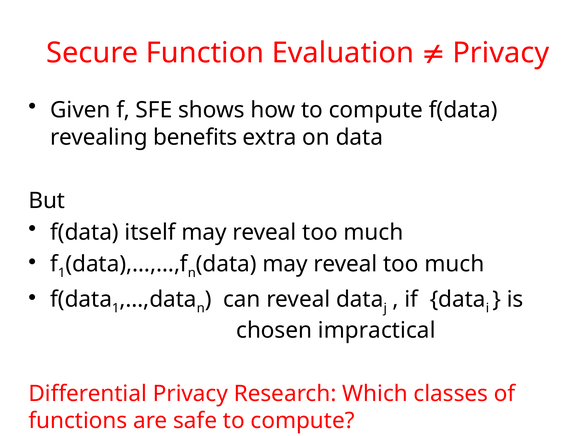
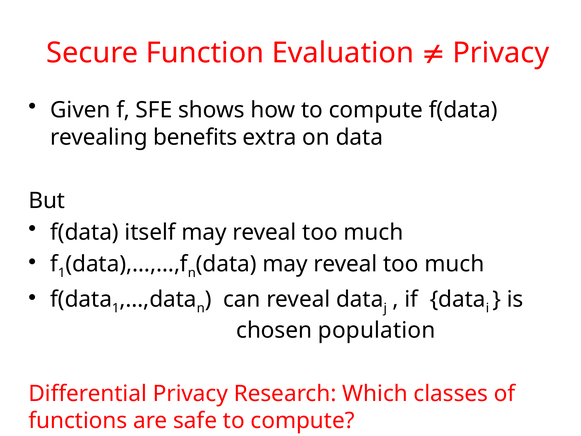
impractical: impractical -> population
